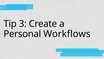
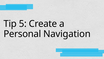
3: 3 -> 5
Workflows: Workflows -> Navigation
